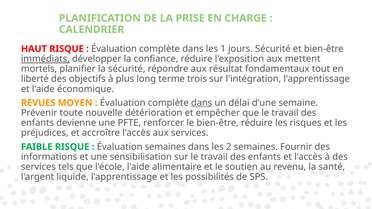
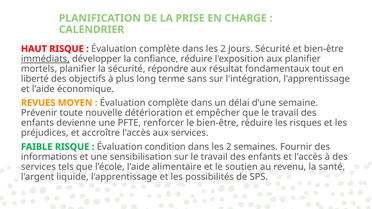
complète dans les 1: 1 -> 2
aux mettent: mettent -> planifier
trois: trois -> sans
dans at (202, 103) underline: present -> none
Évaluation semaines: semaines -> condition
